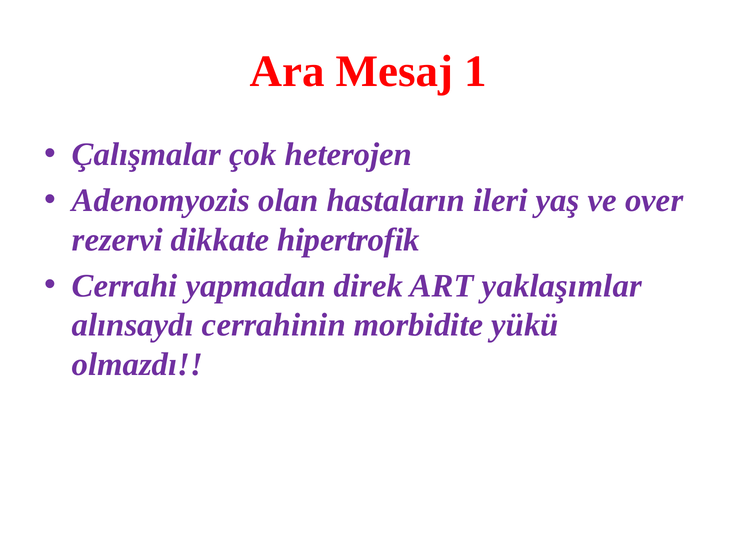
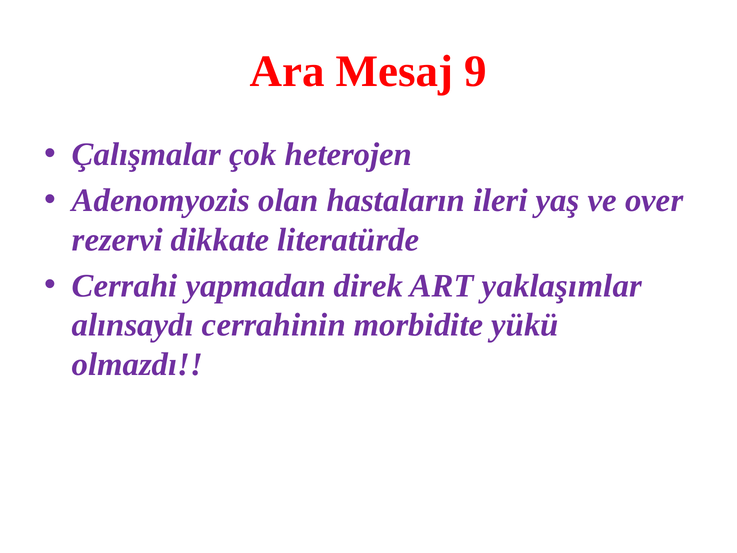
1: 1 -> 9
hipertrofik: hipertrofik -> literatürde
